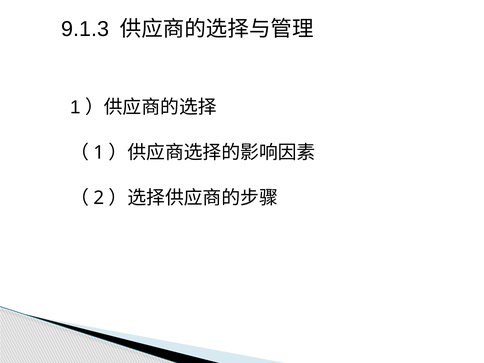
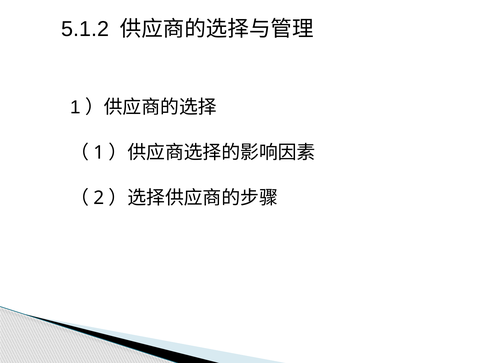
9.1.3: 9.1.3 -> 5.1.2
